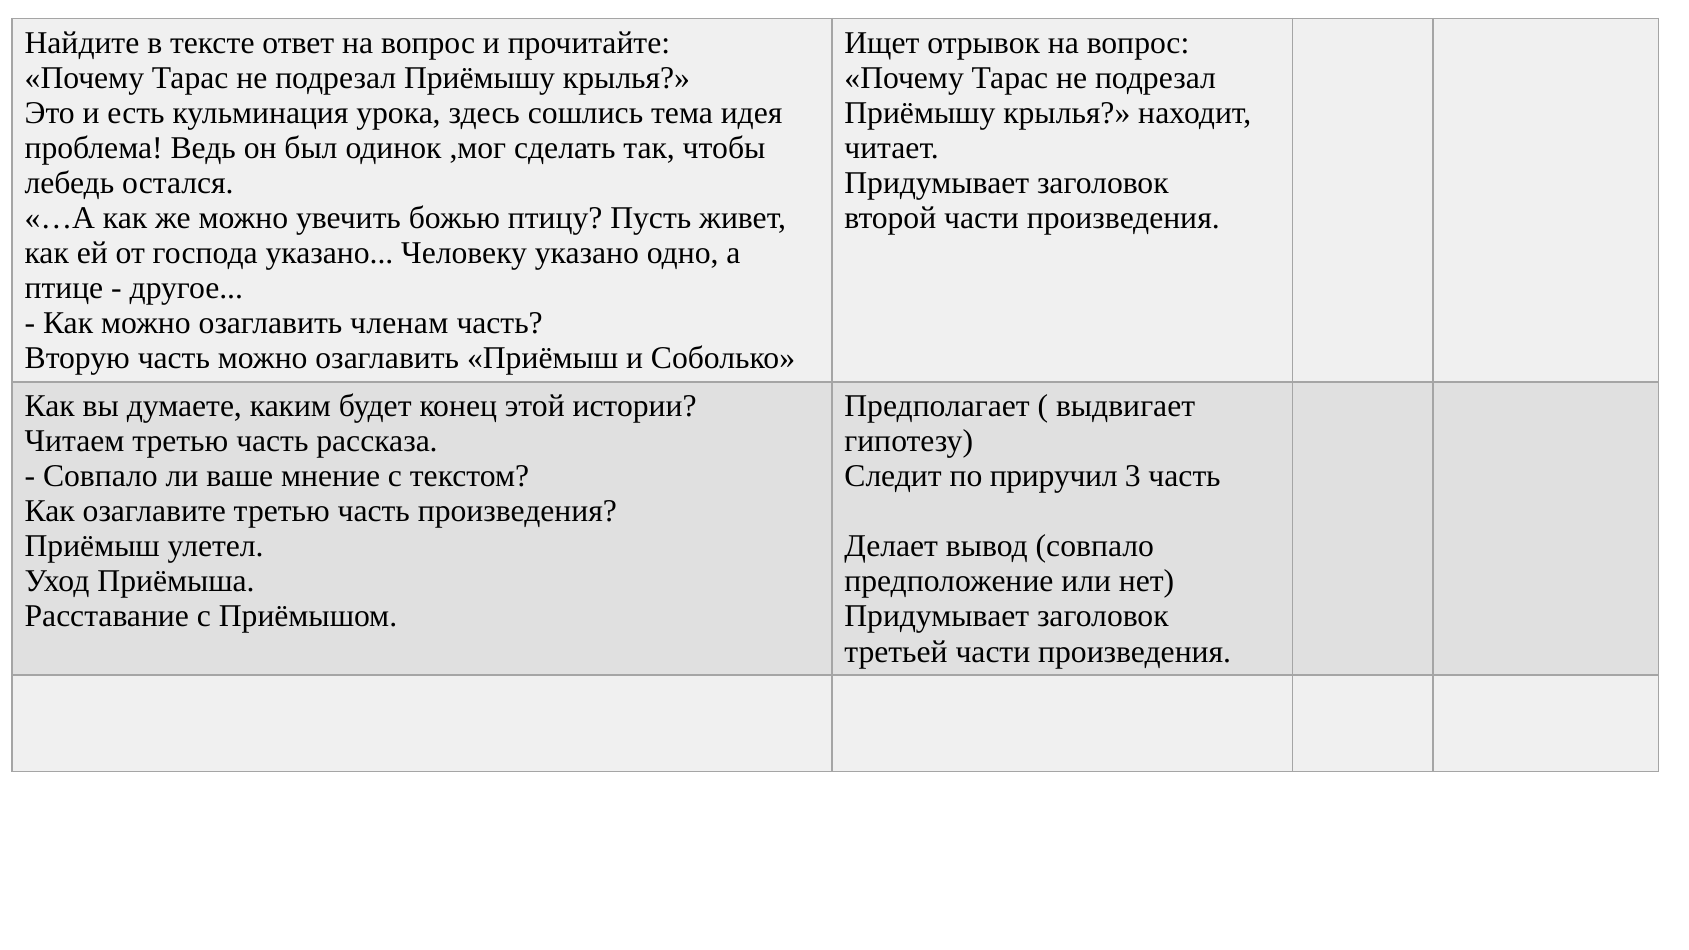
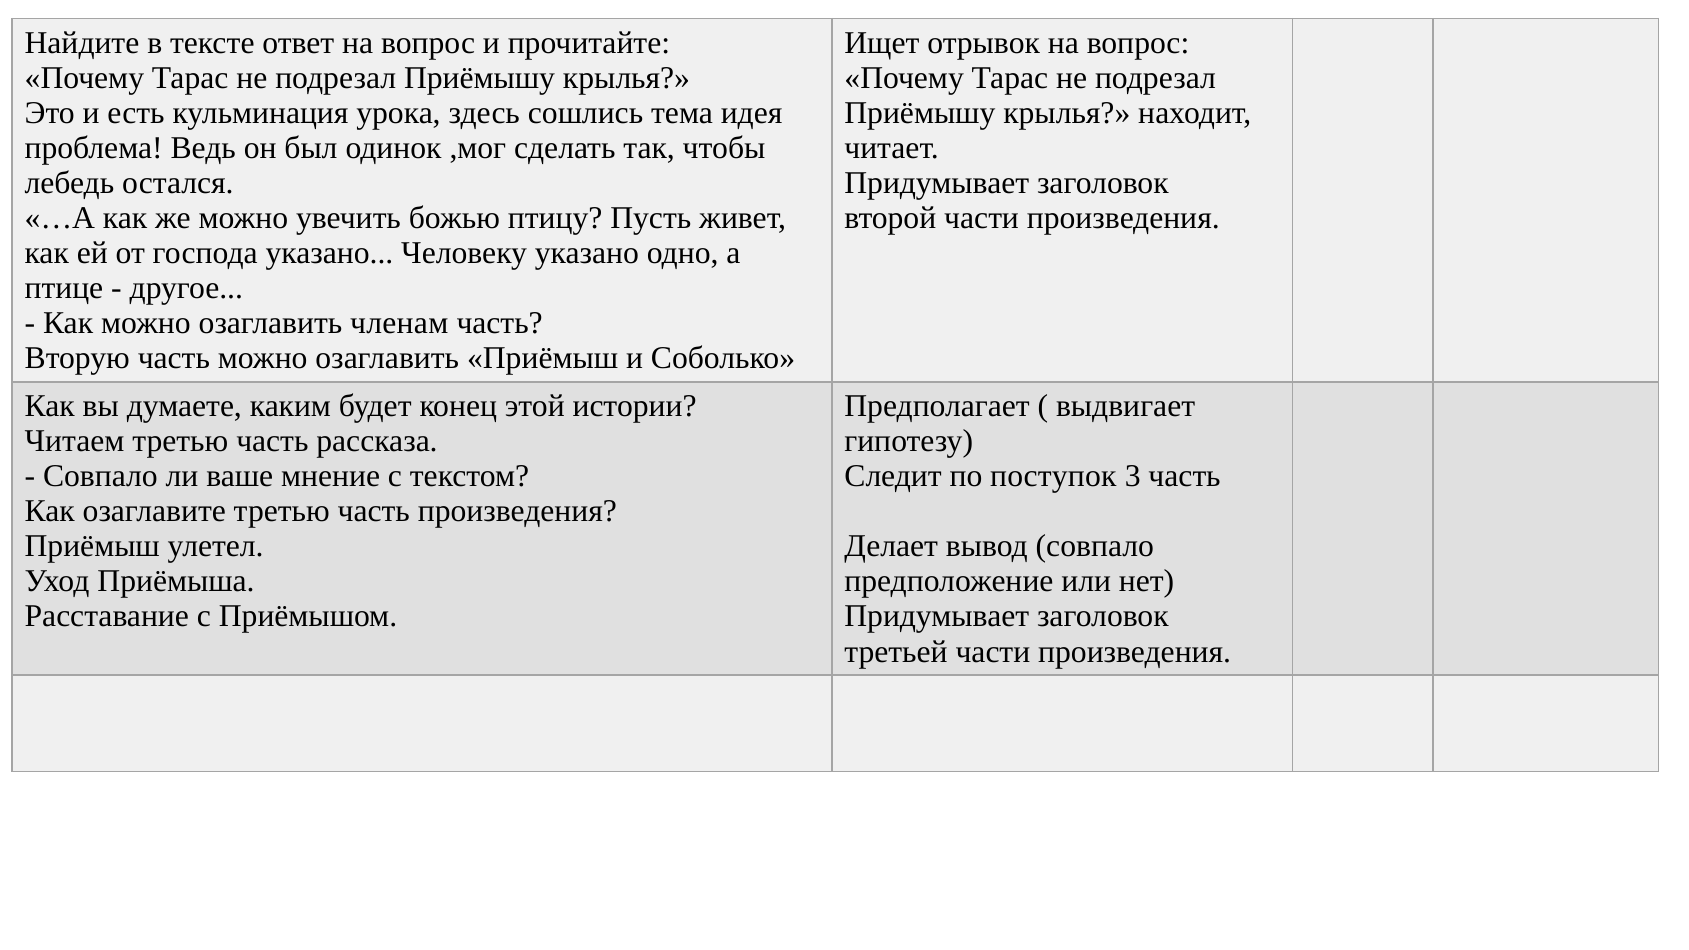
приручил: приручил -> поступок
